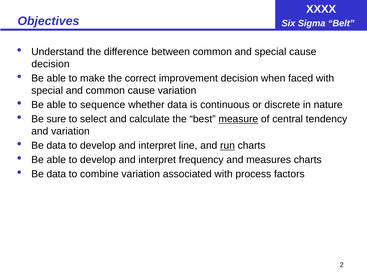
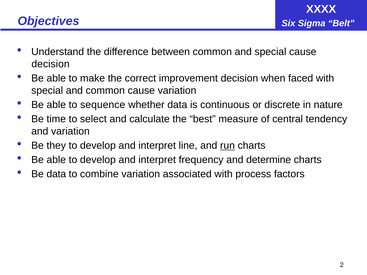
sure: sure -> time
measure underline: present -> none
data at (56, 146): data -> they
measures: measures -> determine
